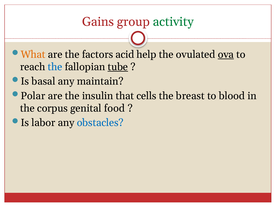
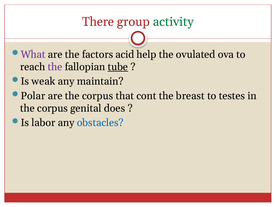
Gains: Gains -> There
What colour: orange -> purple
ova underline: present -> none
the at (55, 67) colour: blue -> purple
basal: basal -> weak
are the insulin: insulin -> corpus
cells: cells -> cont
blood: blood -> testes
food: food -> does
